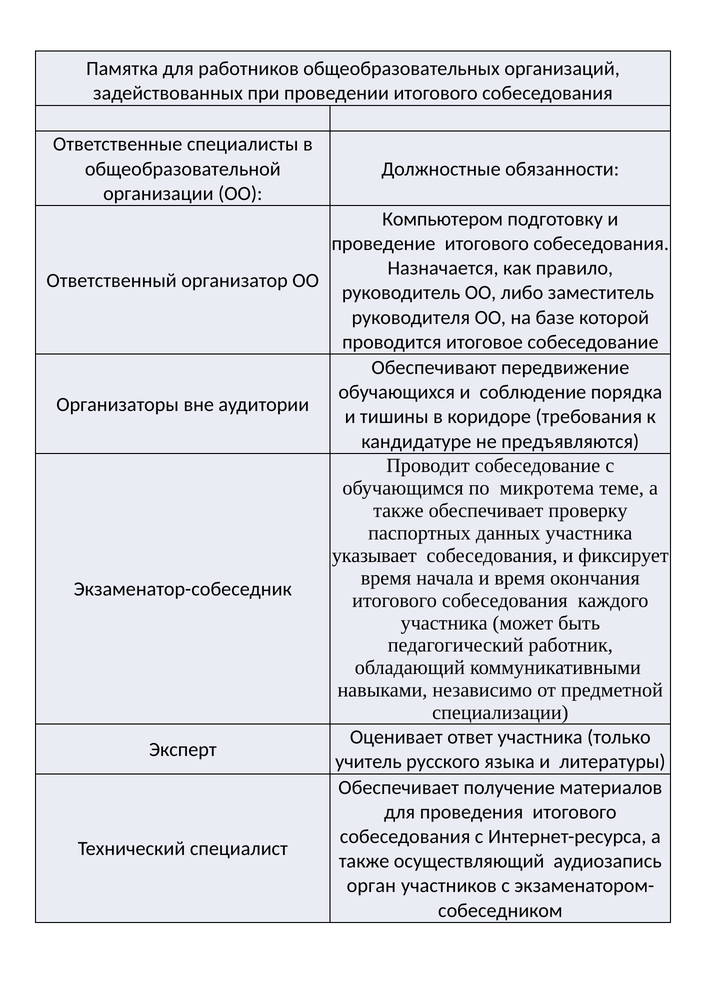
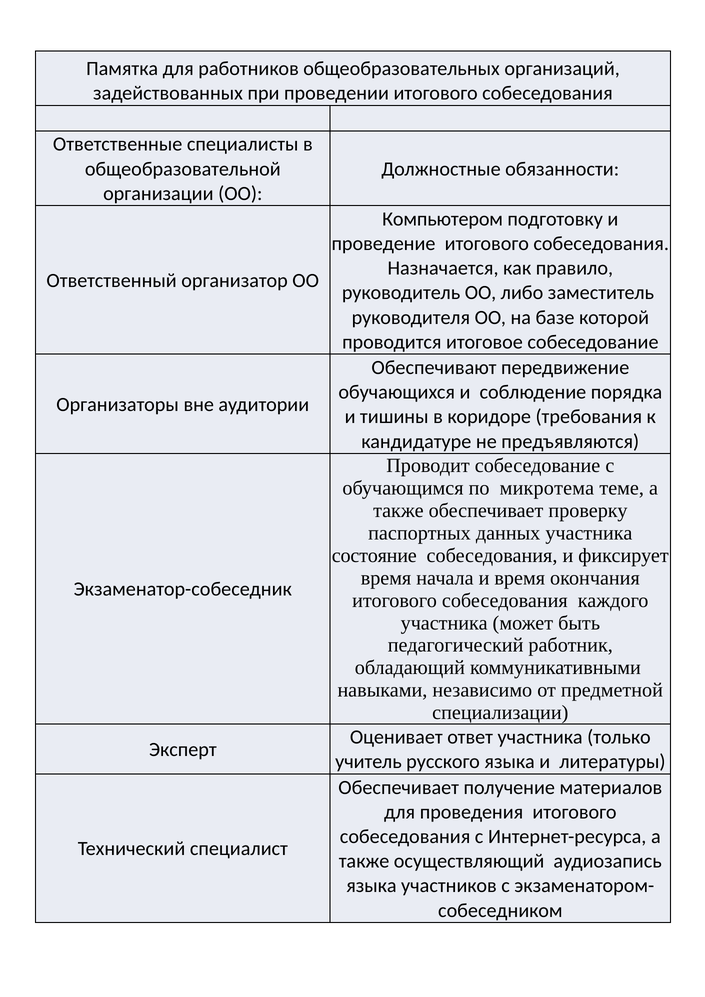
указывает: указывает -> состояние
орган at (371, 886): орган -> языка
